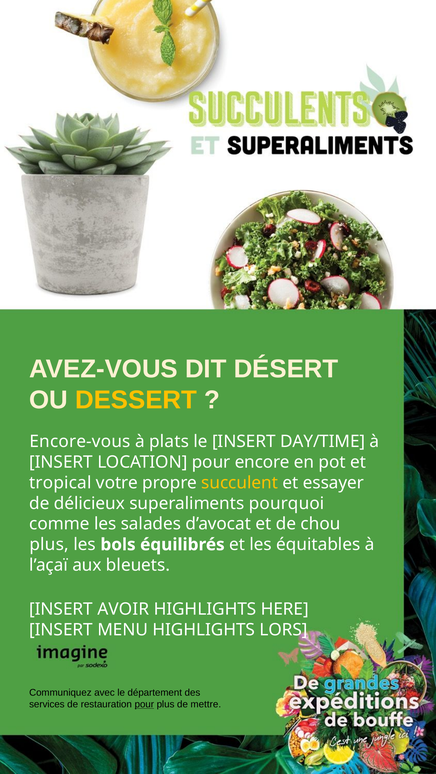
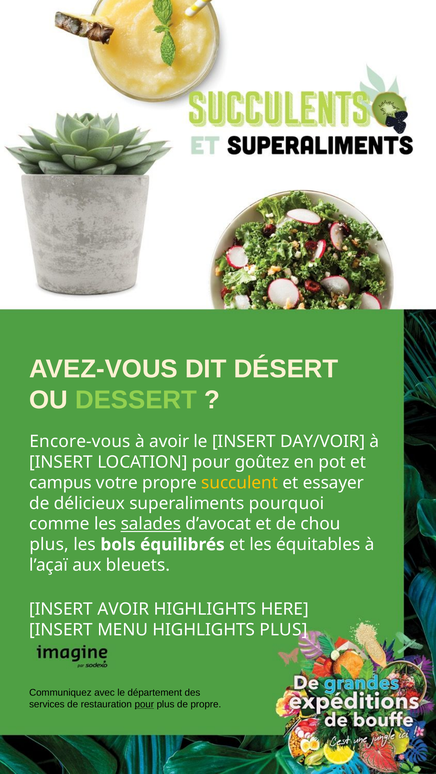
DESSERT colour: yellow -> light green
à plats: plats -> avoir
DAY/TIME: DAY/TIME -> DAY/VOIR
encore: encore -> goûtez
tropical: tropical -> campus
salades underline: none -> present
HIGHLIGHTS LORS: LORS -> PLUS
de mettre: mettre -> propre
